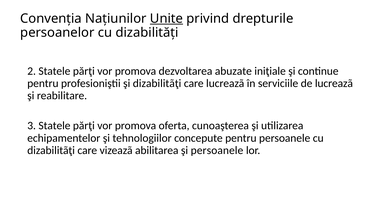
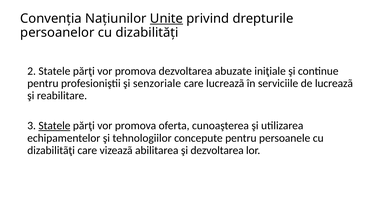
şi dizabilitãţi: dizabilitãţi -> senzoriale
Statele at (54, 126) underline: none -> present
şi persoanele: persoanele -> dezvoltarea
